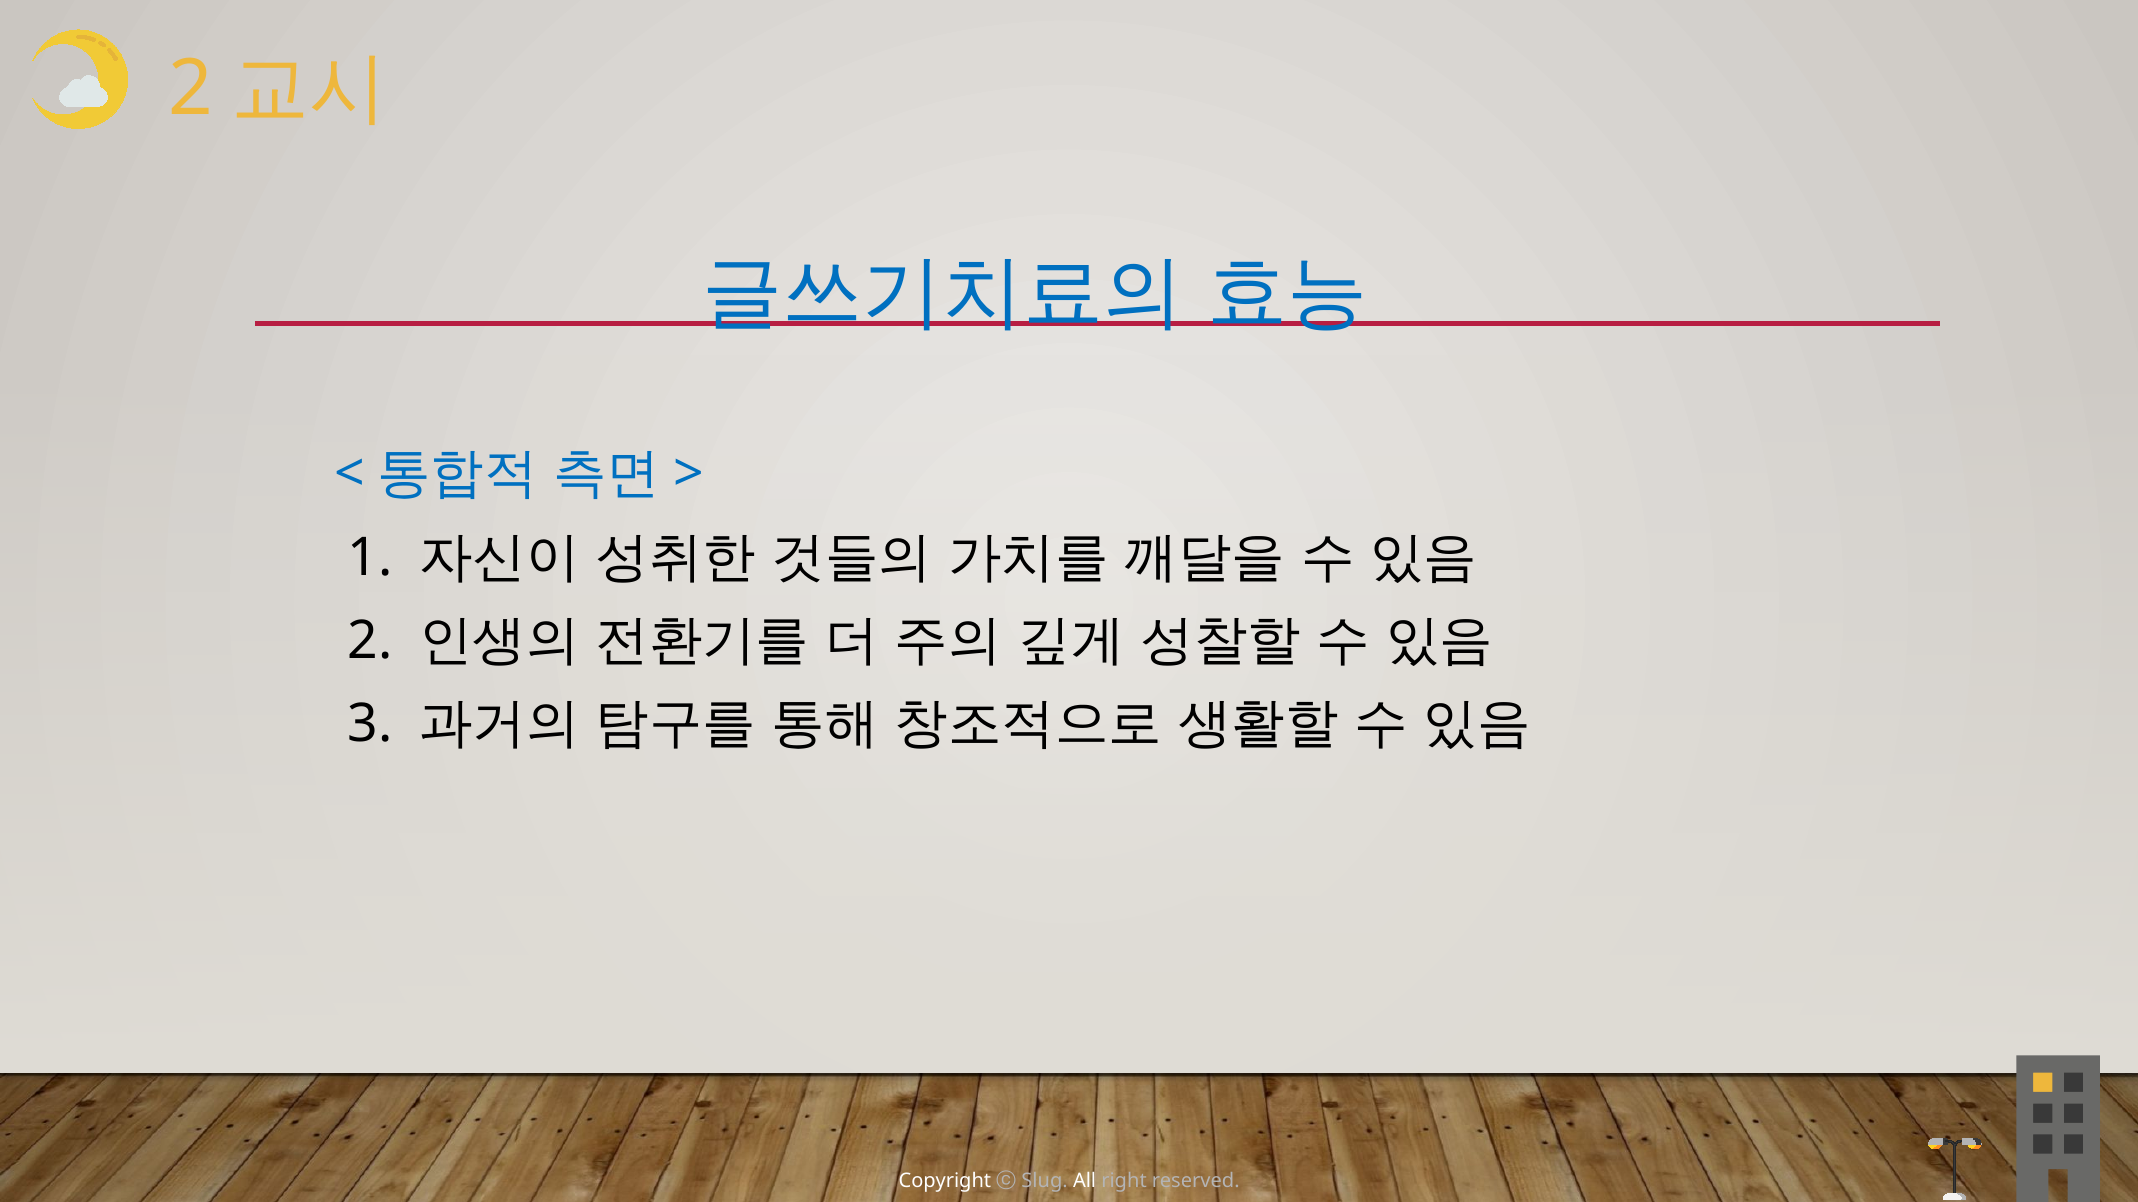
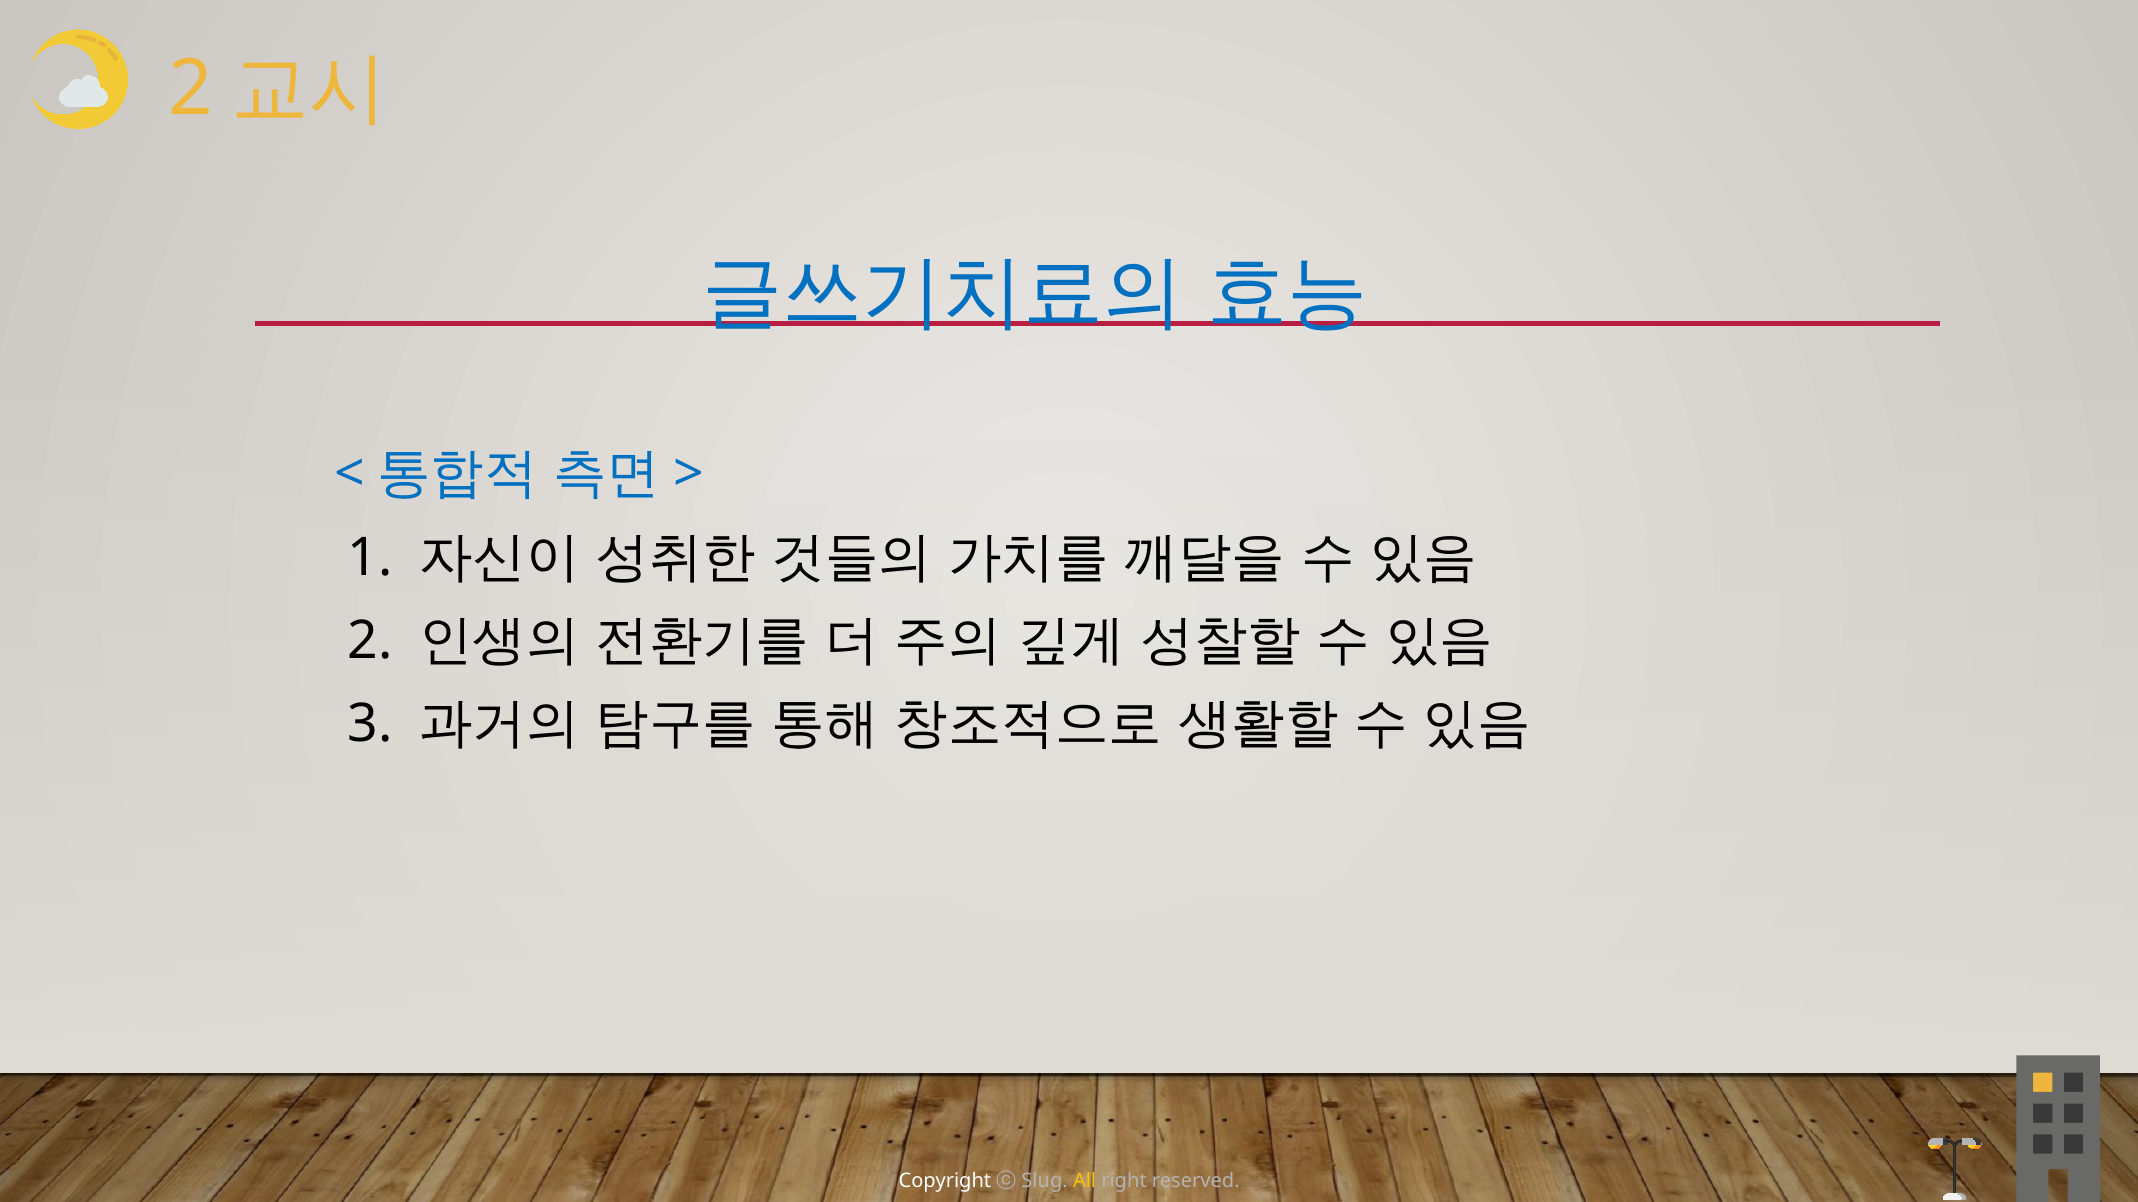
All colour: white -> yellow
